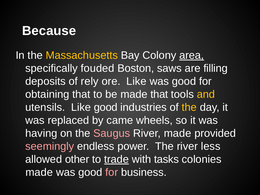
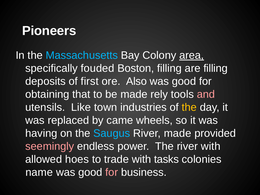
Because: Because -> Pioneers
Massachusetts colour: yellow -> light blue
Boston saws: saws -> filling
rely: rely -> first
ore Like: Like -> Also
made that: that -> rely
and colour: yellow -> pink
Like good: good -> town
Saugus colour: pink -> light blue
river less: less -> with
other: other -> hoes
trade underline: present -> none
made at (39, 172): made -> name
